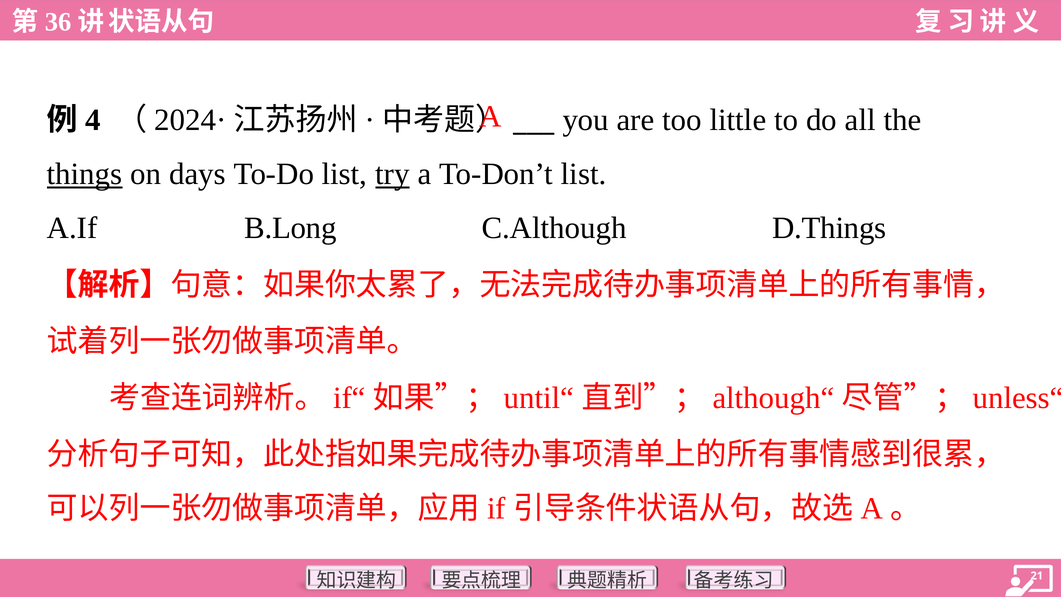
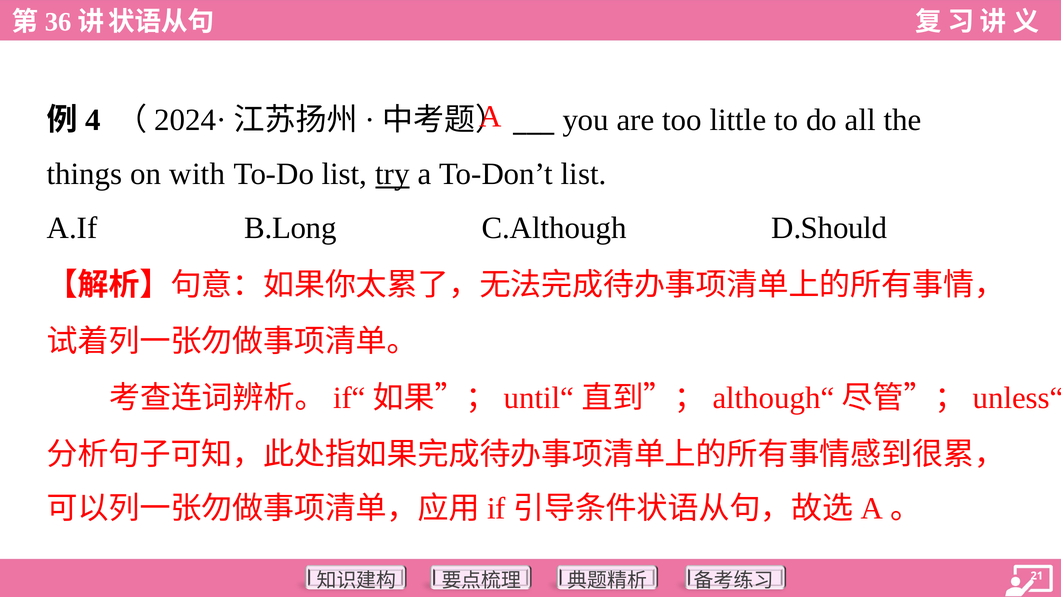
things underline: present -> none
days: days -> with
D.Things: D.Things -> D.Should
